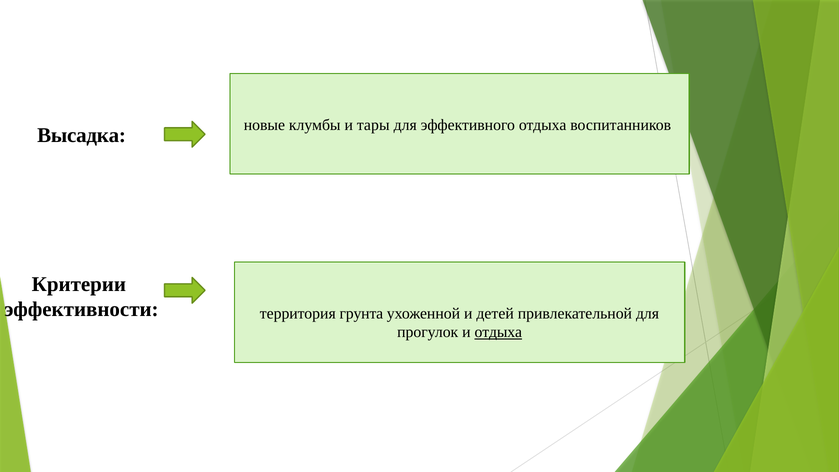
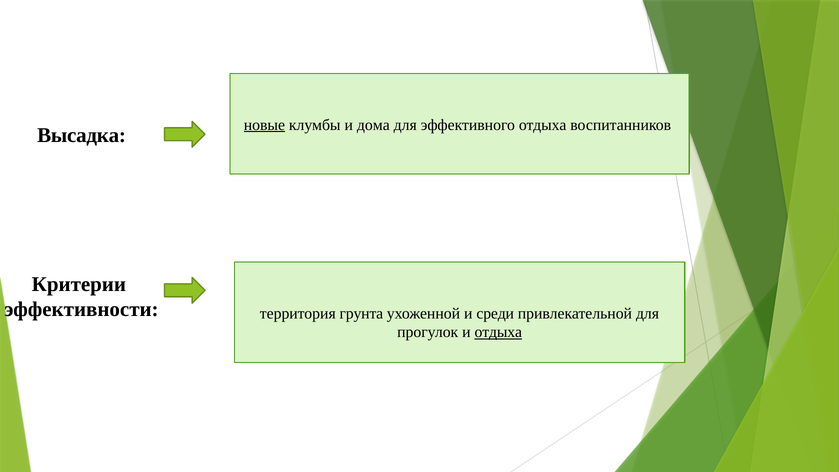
новые underline: none -> present
тары: тары -> дома
детей: детей -> среди
